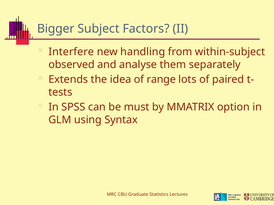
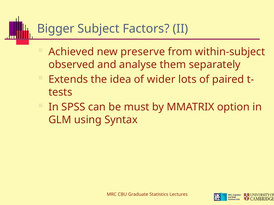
Interfere: Interfere -> Achieved
handling: handling -> preserve
range: range -> wider
